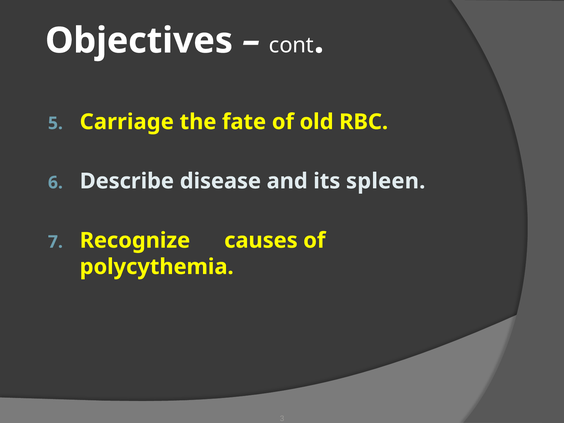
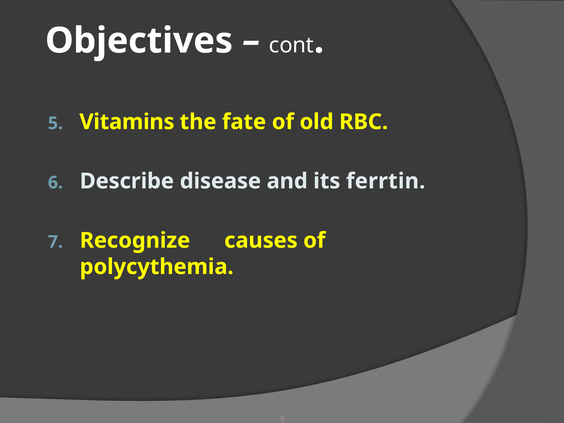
Carriage: Carriage -> Vitamins
spleen: spleen -> ferrtin
